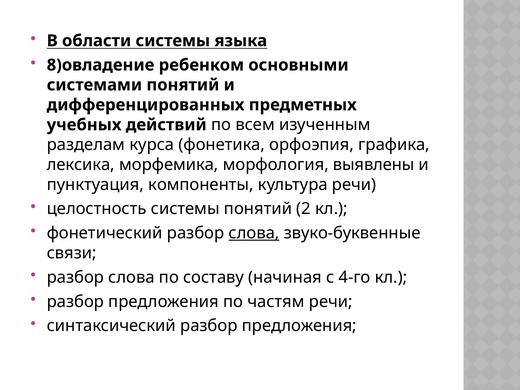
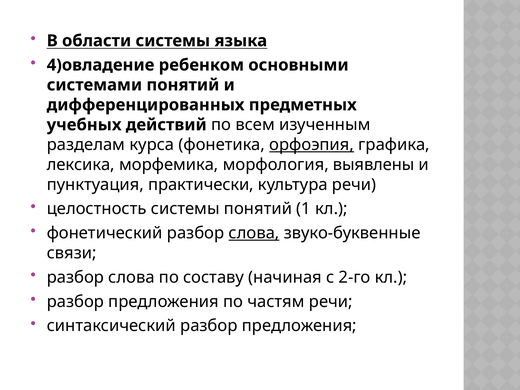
8)овладение: 8)овладение -> 4)овладение
орфоэпия underline: none -> present
компоненты: компоненты -> практически
2: 2 -> 1
4-го: 4-го -> 2-го
